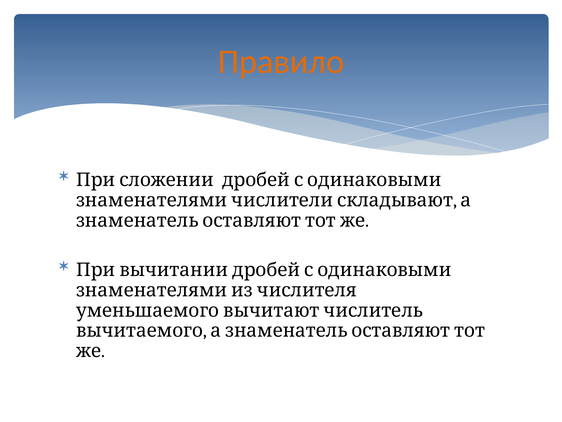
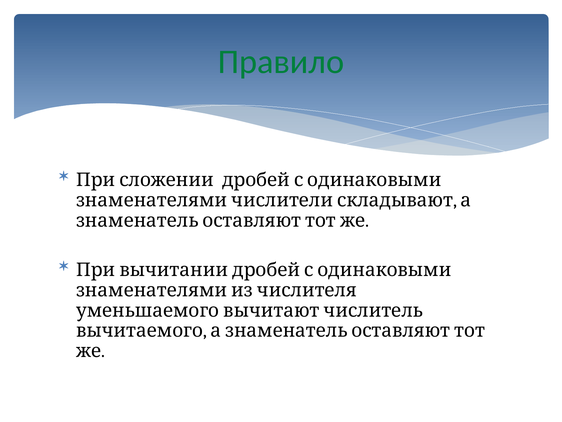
Правило colour: orange -> green
